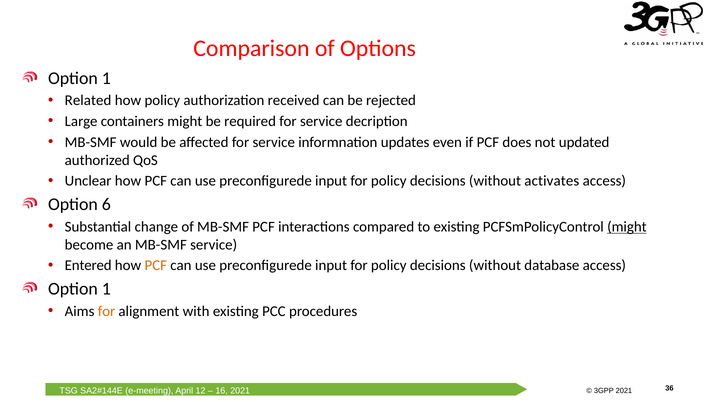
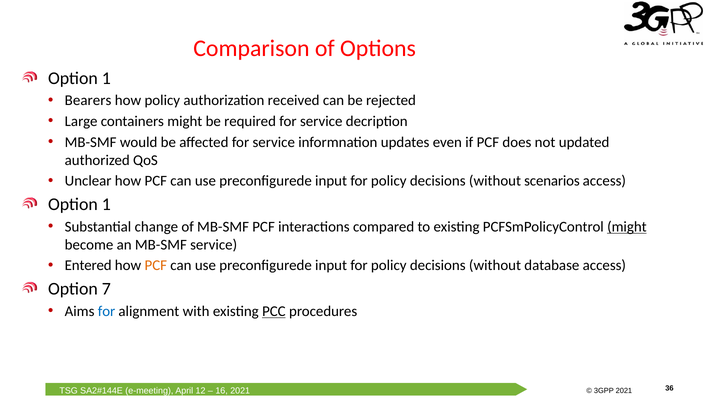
Related: Related -> Bearers
activates: activates -> scenarios
6 at (106, 204): 6 -> 1
1 at (106, 289): 1 -> 7
for at (107, 311) colour: orange -> blue
PCC underline: none -> present
